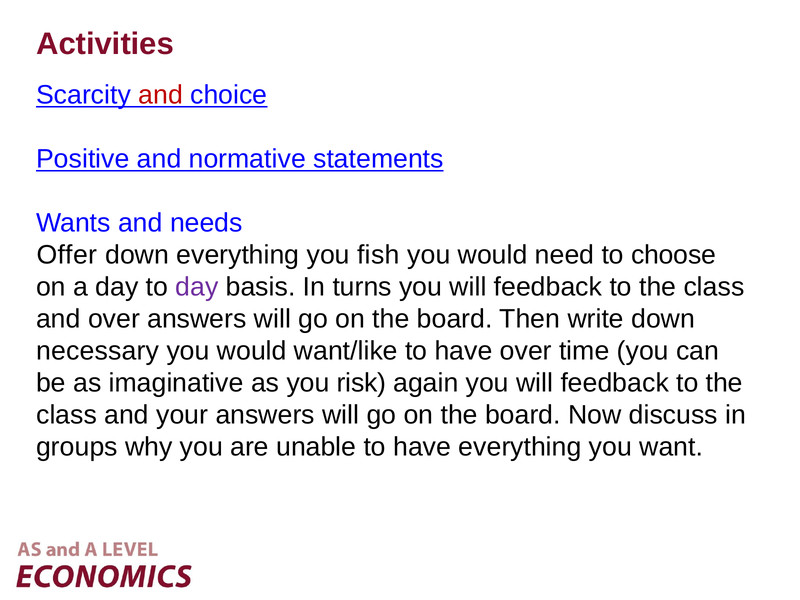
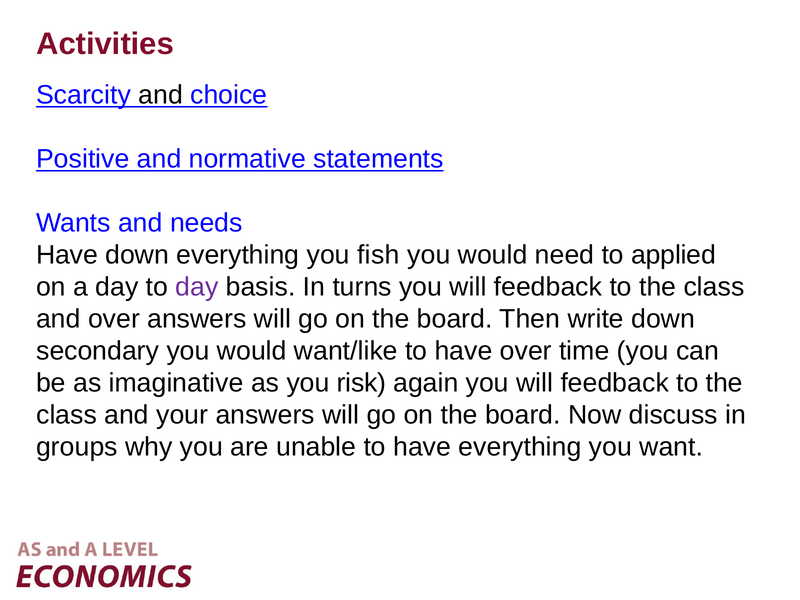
and at (161, 95) colour: red -> black
Offer at (67, 255): Offer -> Have
choose: choose -> applied
necessary: necessary -> secondary
